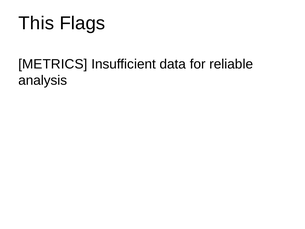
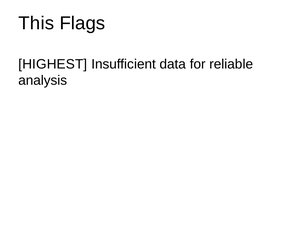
METRICS: METRICS -> HIGHEST
